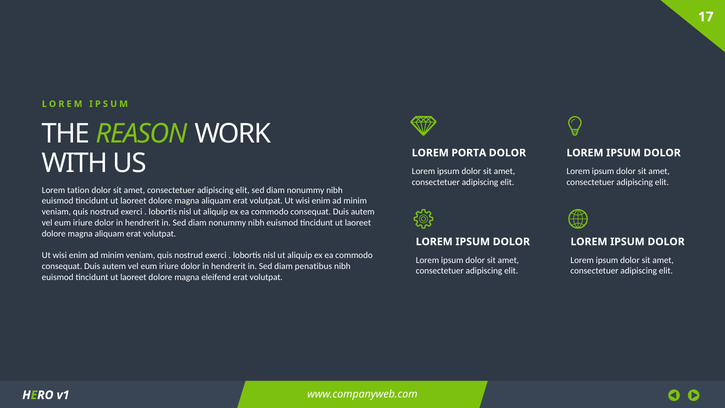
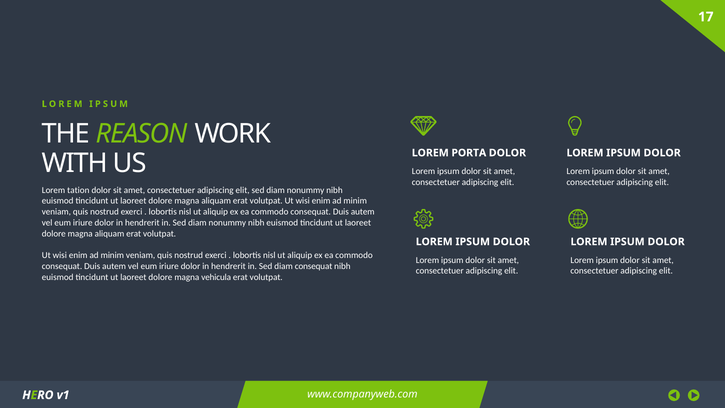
diam penatibus: penatibus -> consequat
eleifend: eleifend -> vehicula
